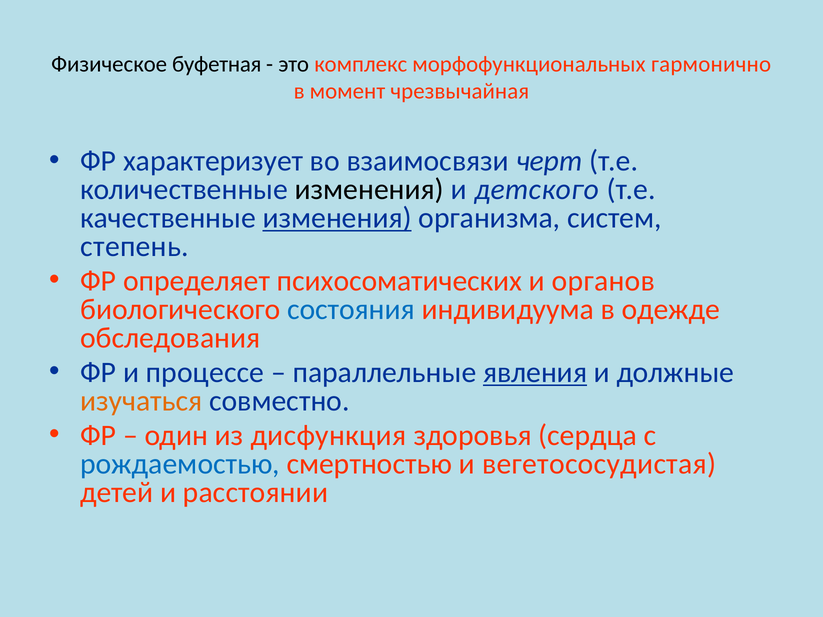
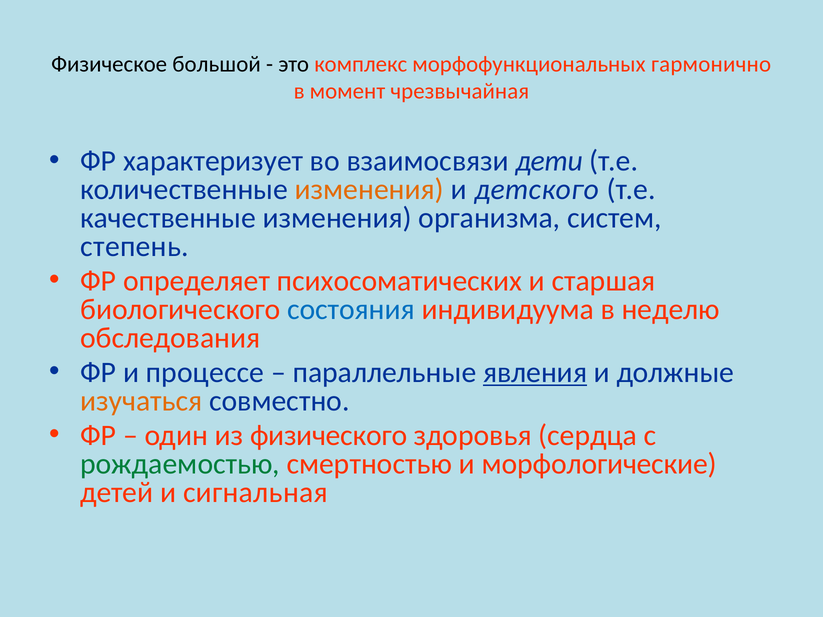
буфетная: буфетная -> большой
черт: черт -> дети
изменения at (369, 190) colour: black -> orange
изменения at (337, 218) underline: present -> none
органов: органов -> старшая
одежде: одежде -> неделю
дисфункция: дисфункция -> физического
рождаемостью colour: blue -> green
вегетососудистая: вегетососудистая -> морфологические
расстоянии: расстоянии -> сигнальная
